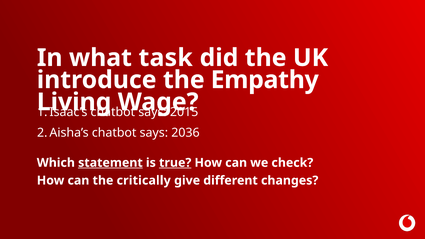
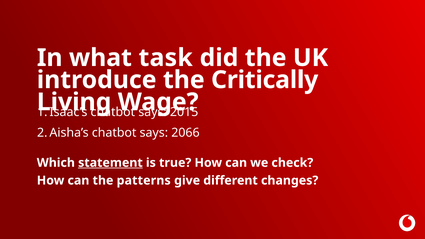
Empathy: Empathy -> Critically
2036: 2036 -> 2066
true underline: present -> none
critically: critically -> patterns
